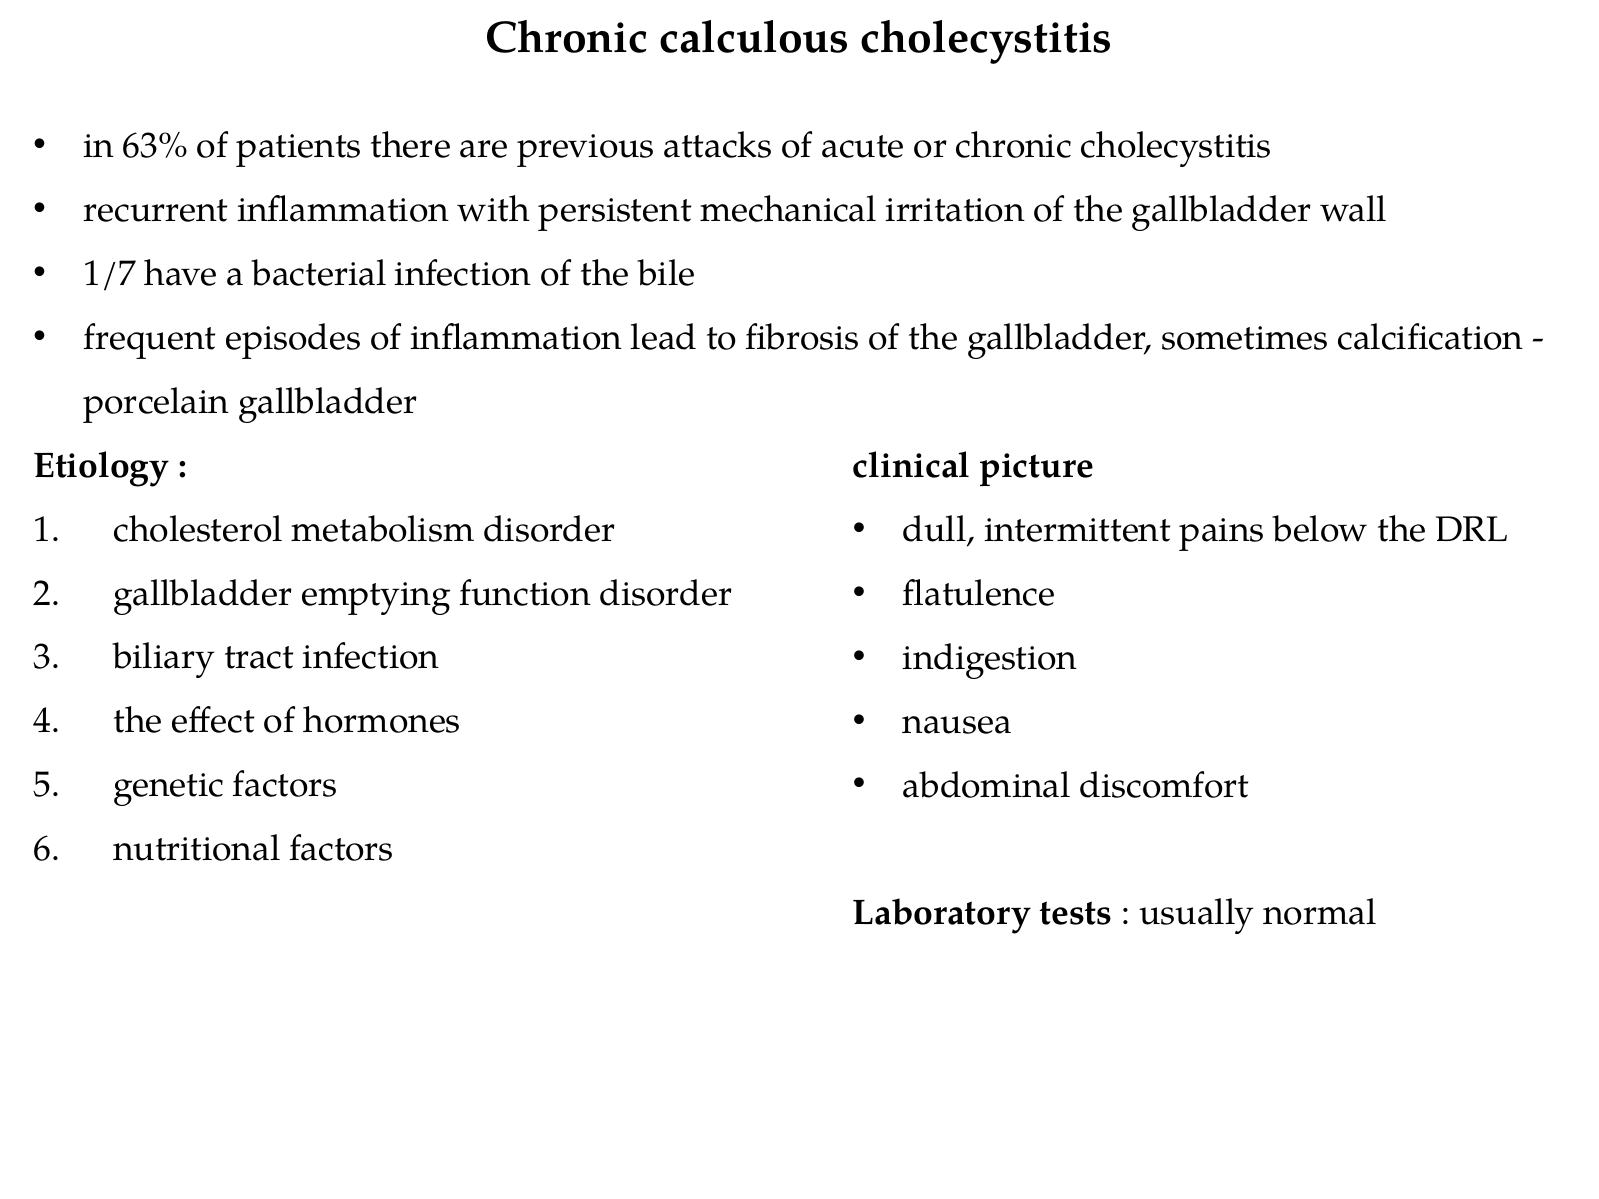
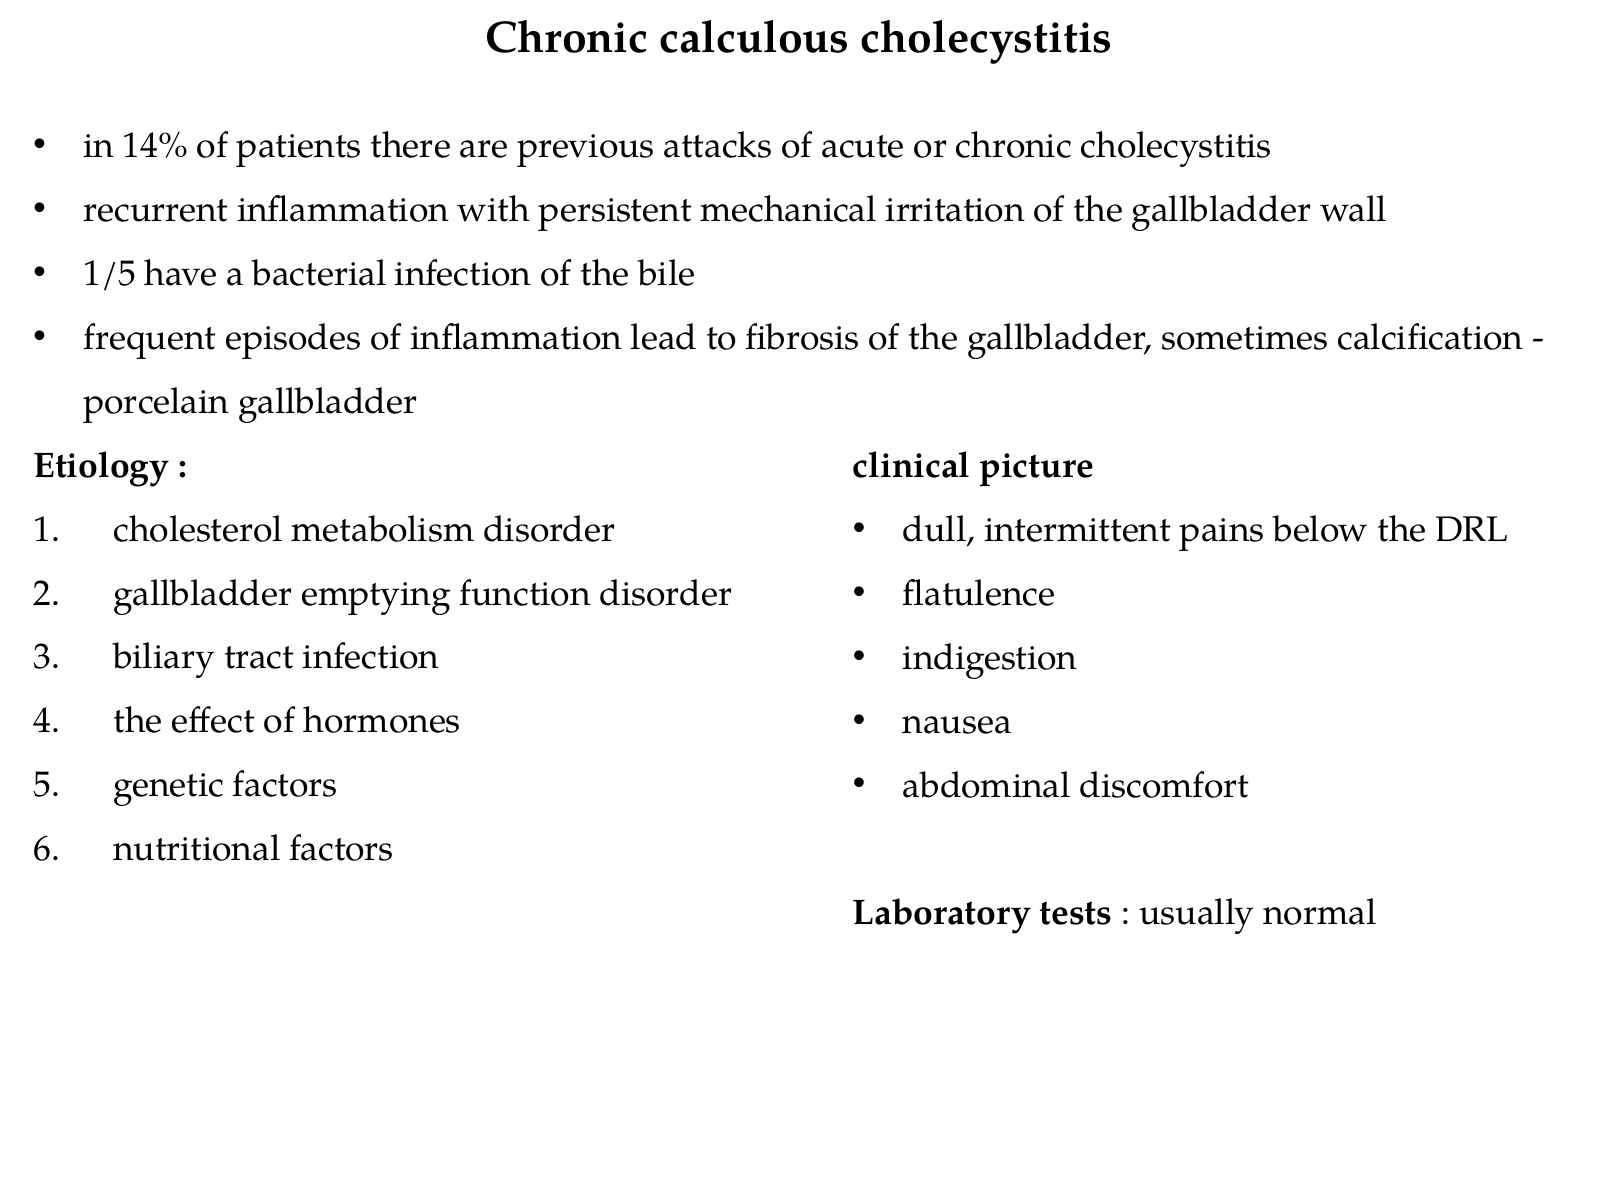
63%: 63% -> 14%
1/7: 1/7 -> 1/5
